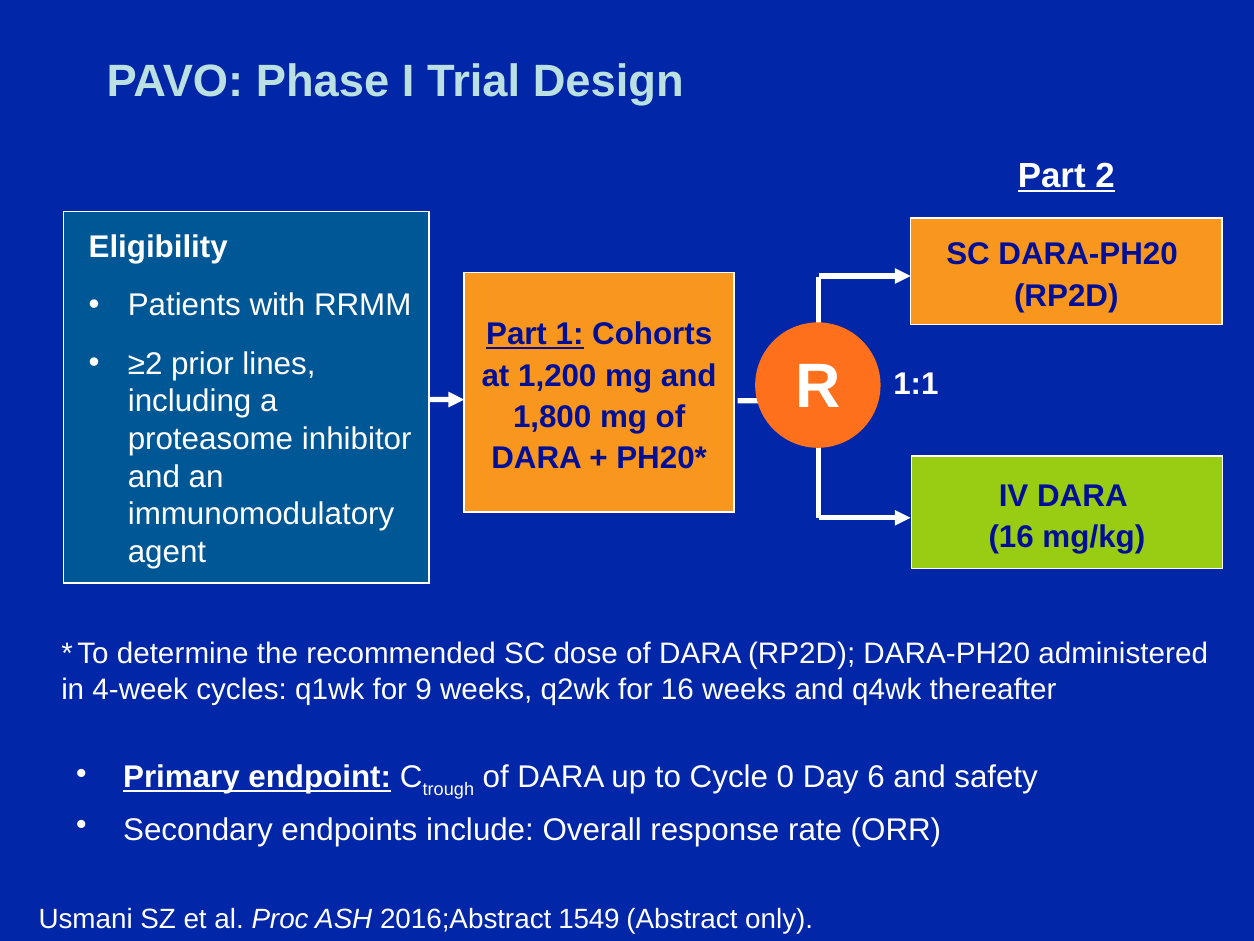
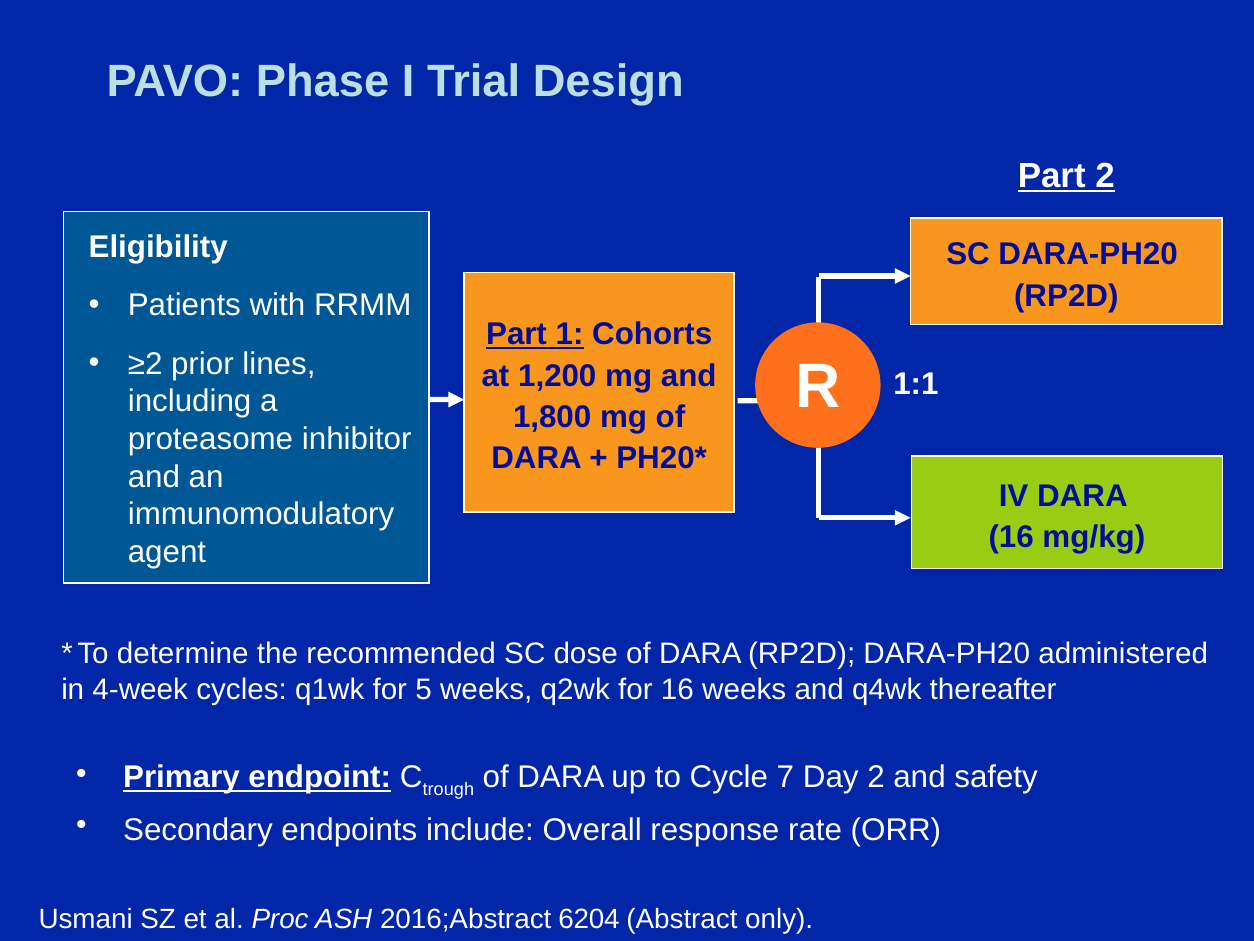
9: 9 -> 5
0: 0 -> 7
Day 6: 6 -> 2
1549: 1549 -> 6204
